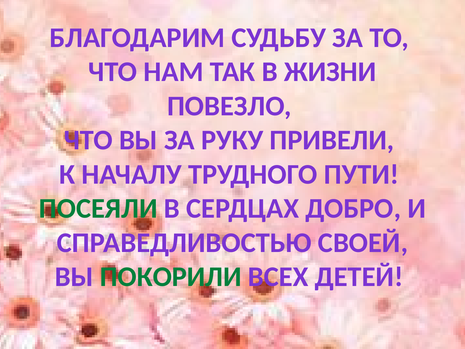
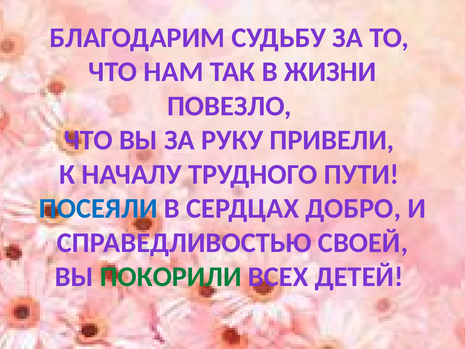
ПОСЕЯЛИ colour: green -> blue
